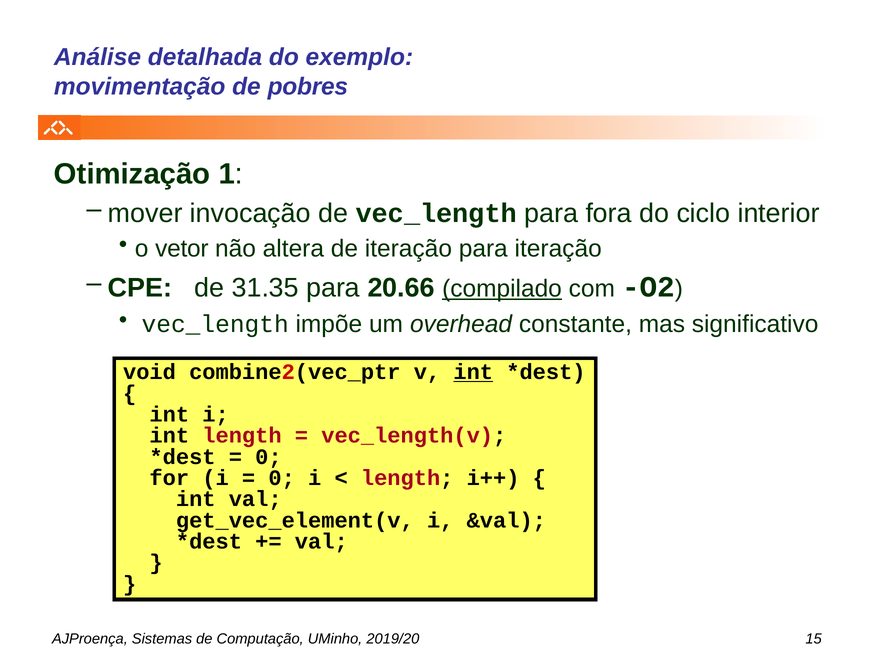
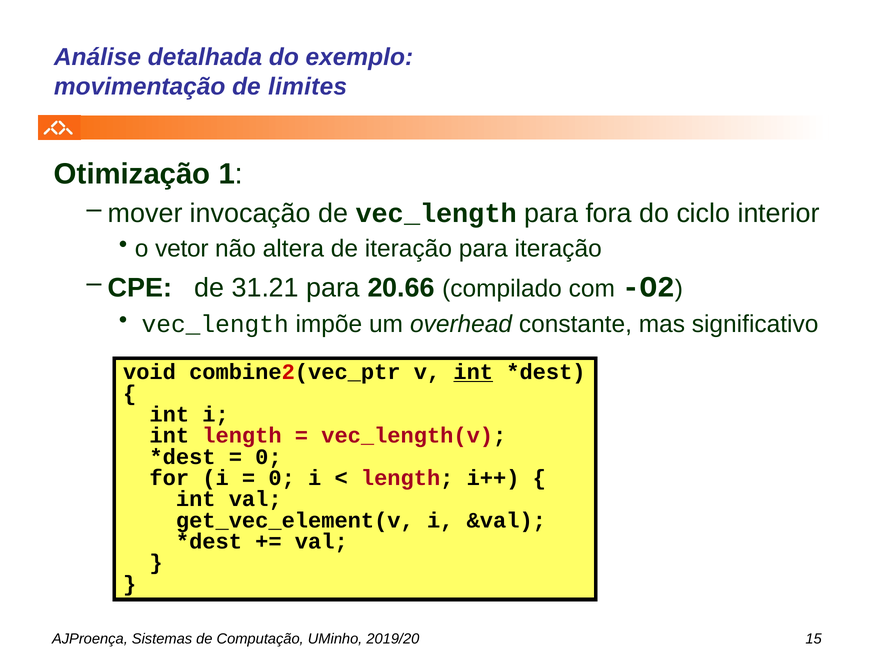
pobres: pobres -> limites
31.35: 31.35 -> 31.21
compilado underline: present -> none
